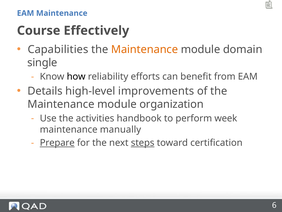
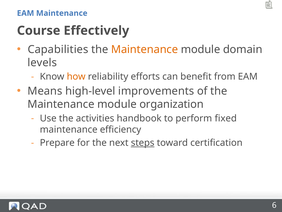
single: single -> levels
how colour: black -> orange
Details: Details -> Means
week: week -> fixed
manually: manually -> efficiency
Prepare underline: present -> none
